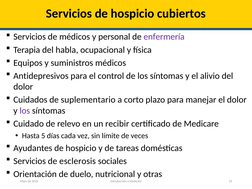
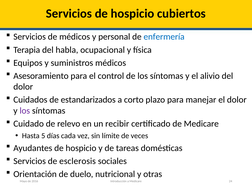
enfermería colour: purple -> blue
Antidepresivos: Antidepresivos -> Asesoramiento
suplementario: suplementario -> estandarizados
